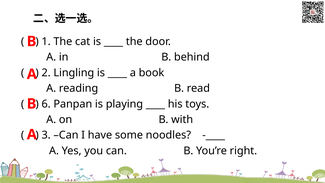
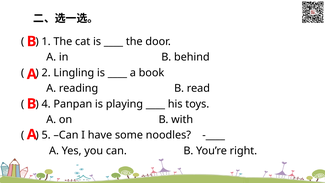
6: 6 -> 4
3: 3 -> 5
